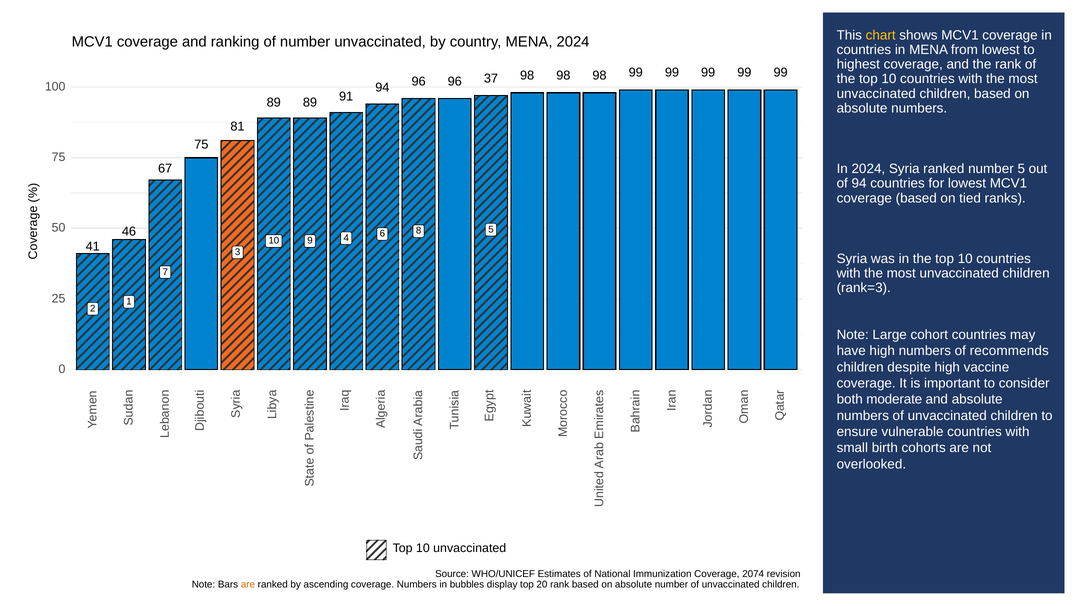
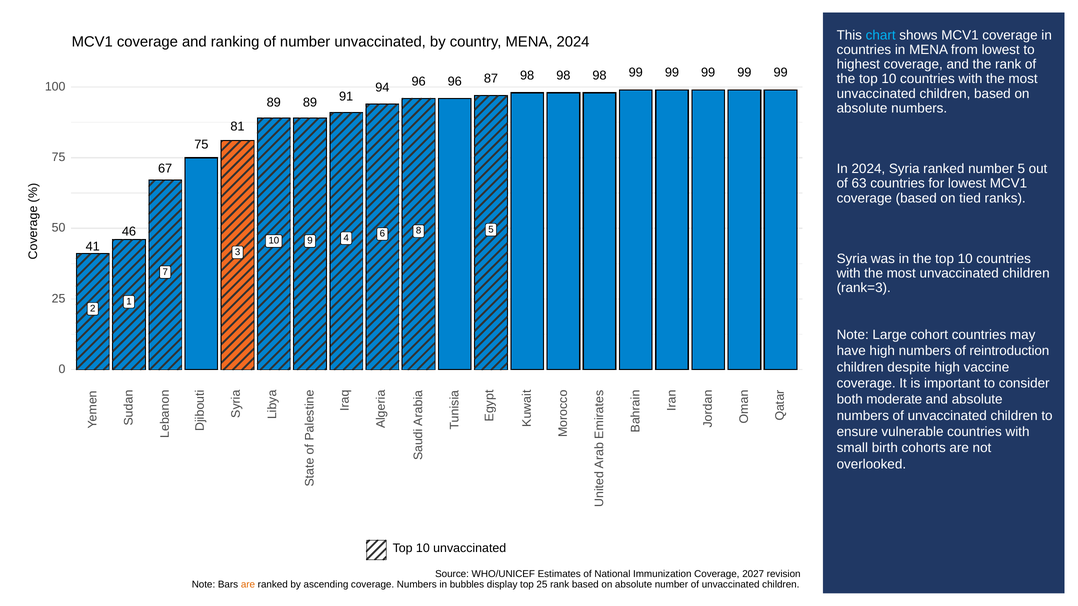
chart colour: yellow -> light blue
37: 37 -> 87
of 94: 94 -> 63
recommends: recommends -> reintroduction
2074: 2074 -> 2027
top 20: 20 -> 25
